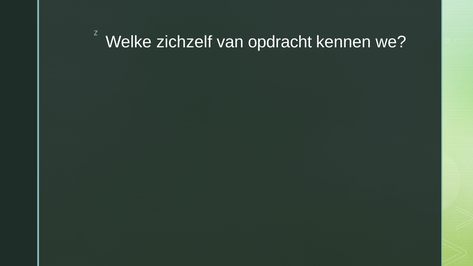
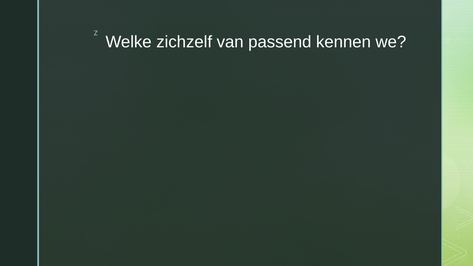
opdracht: opdracht -> passend
